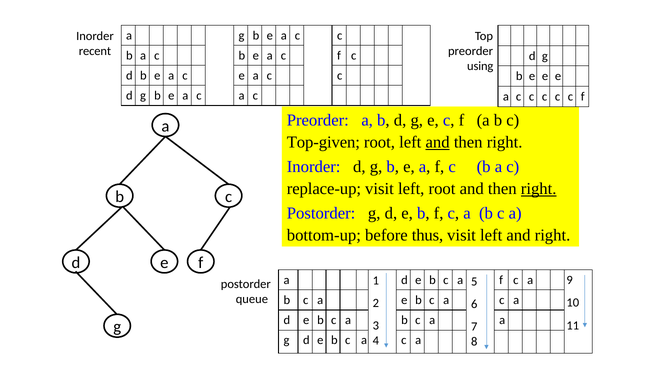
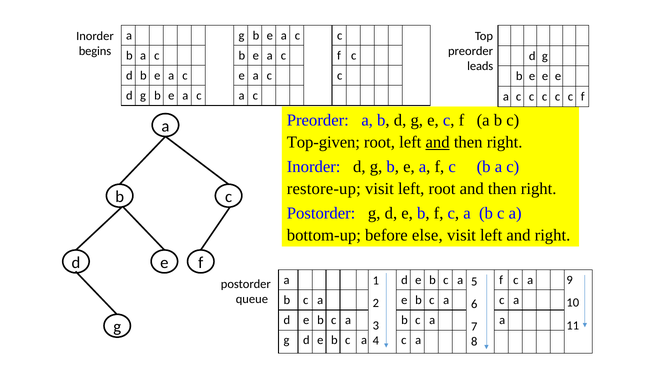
recent: recent -> begins
using: using -> leads
replace-up: replace-up -> restore-up
right at (539, 189) underline: present -> none
thus: thus -> else
